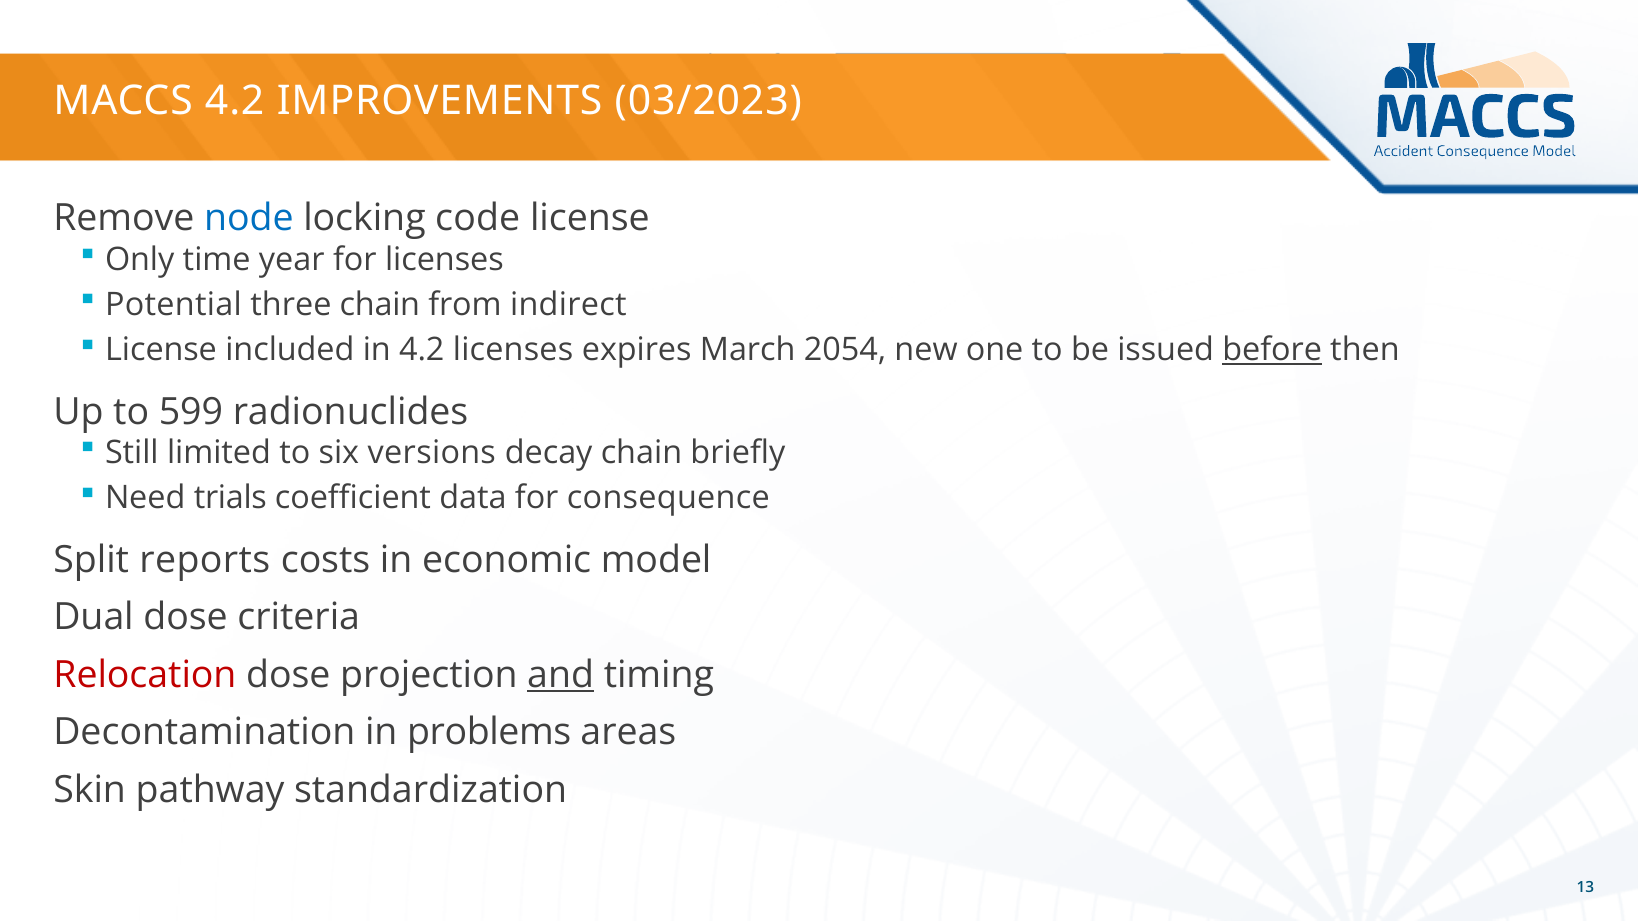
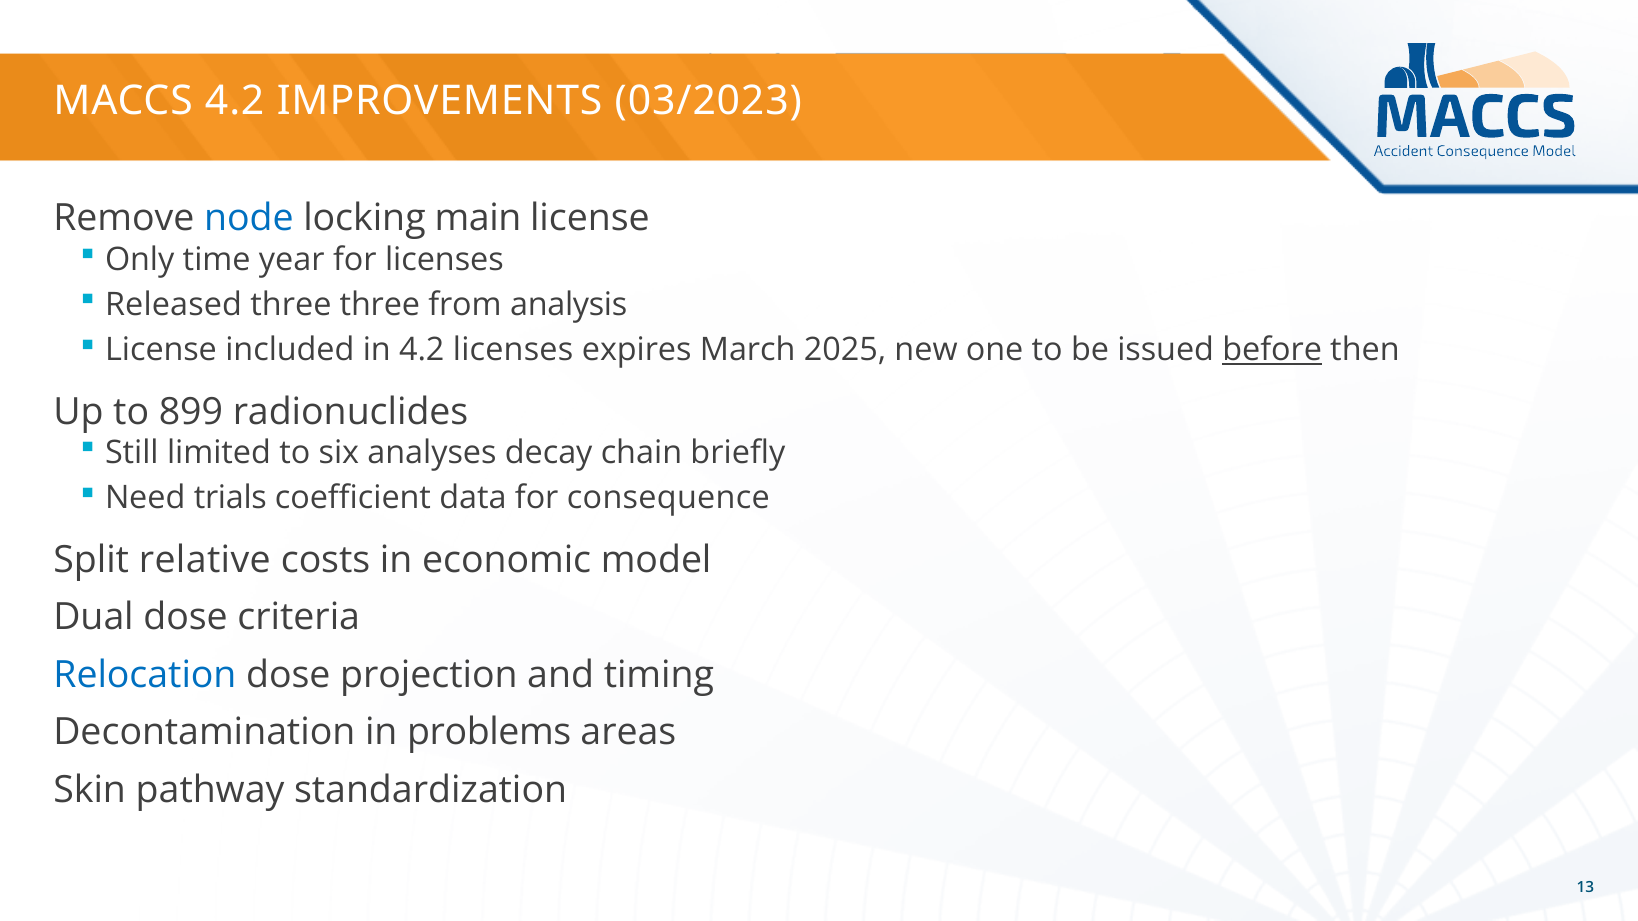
code: code -> main
Potential: Potential -> Released
three chain: chain -> three
indirect: indirect -> analysis
2054: 2054 -> 2025
599: 599 -> 899
versions: versions -> analyses
reports: reports -> relative
Relocation colour: red -> blue
and underline: present -> none
